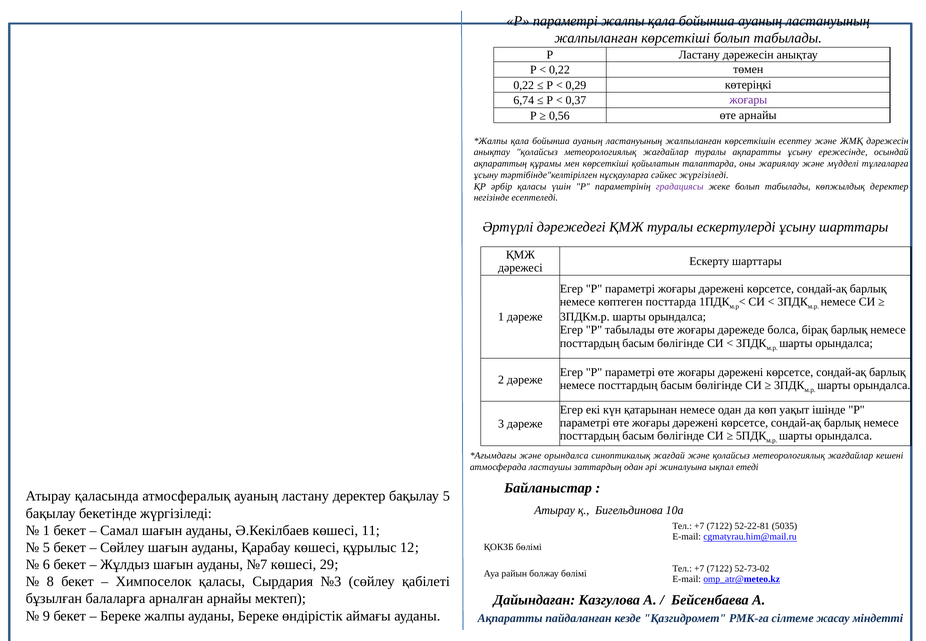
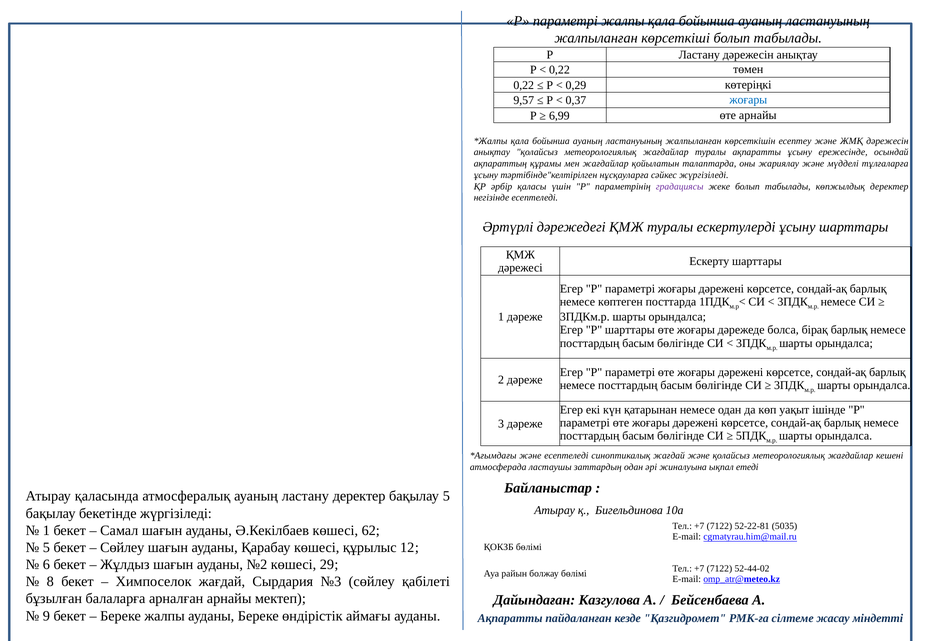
6,74: 6,74 -> 9,57
жоғары at (748, 100) colour: purple -> blue
0,56: 0,56 -> 6,99
мен көрсеткіші: көрсеткіші -> жағдайлар
P табылады: табылады -> шарттары
және орындалса: орындалса -> есептеледі
11: 11 -> 62
№7: №7 -> №2
52-73-02: 52-73-02 -> 52-44-02
Химпоселок қаласы: қаласы -> жағдай
